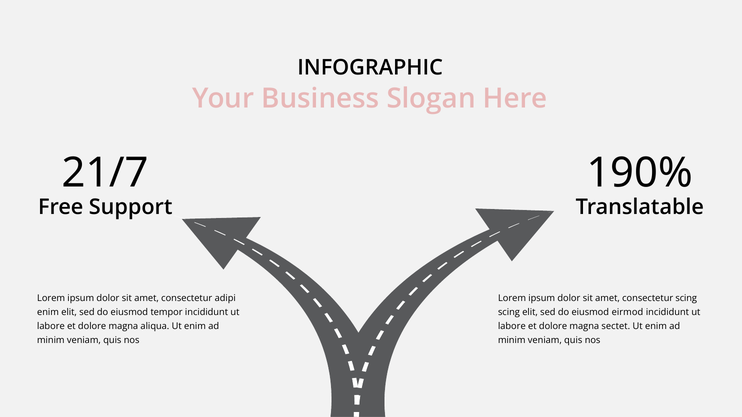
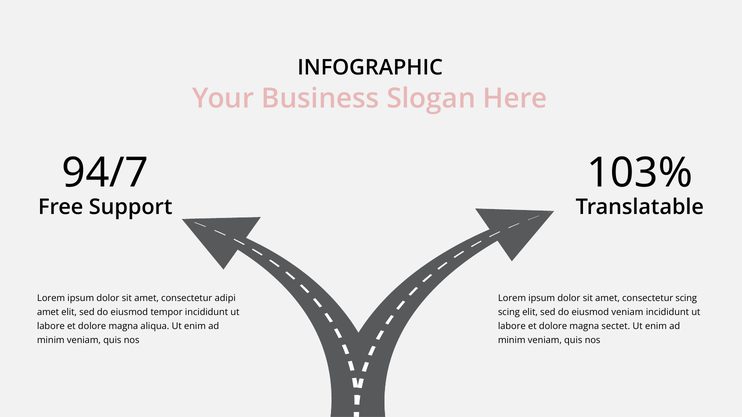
21/7: 21/7 -> 94/7
190%: 190% -> 103%
enim at (48, 312): enim -> amet
eiusmod eirmod: eirmod -> veniam
